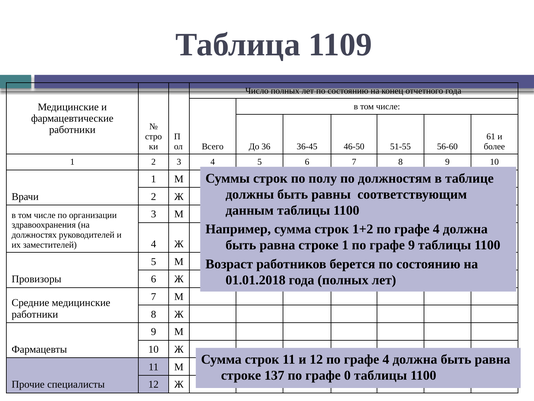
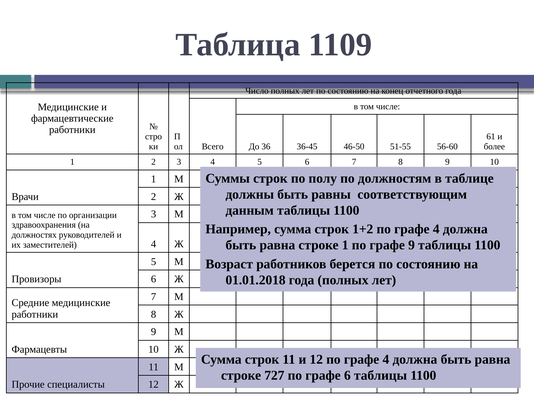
137: 137 -> 727
графе 0: 0 -> 6
